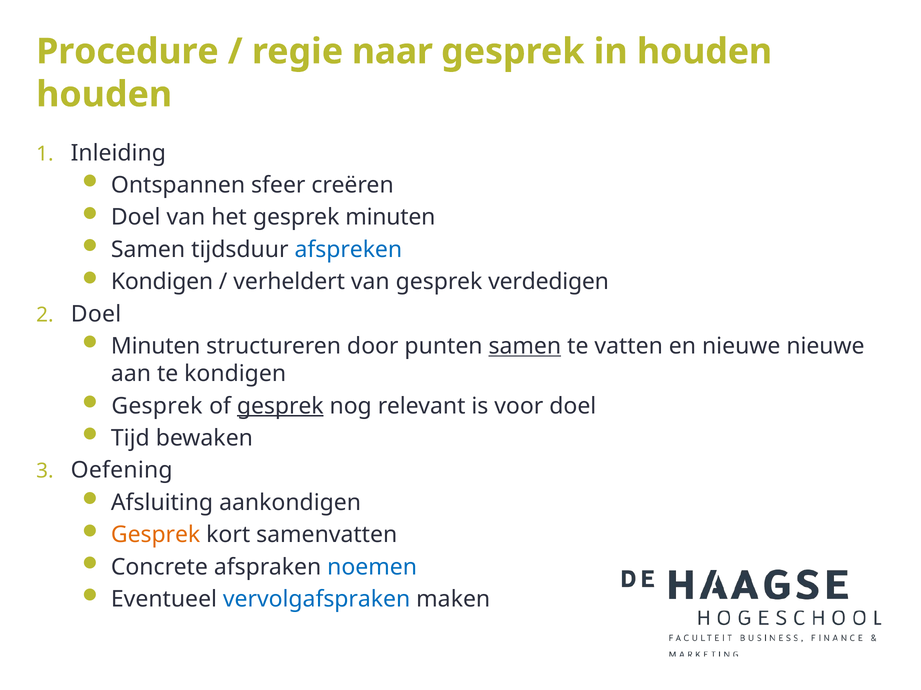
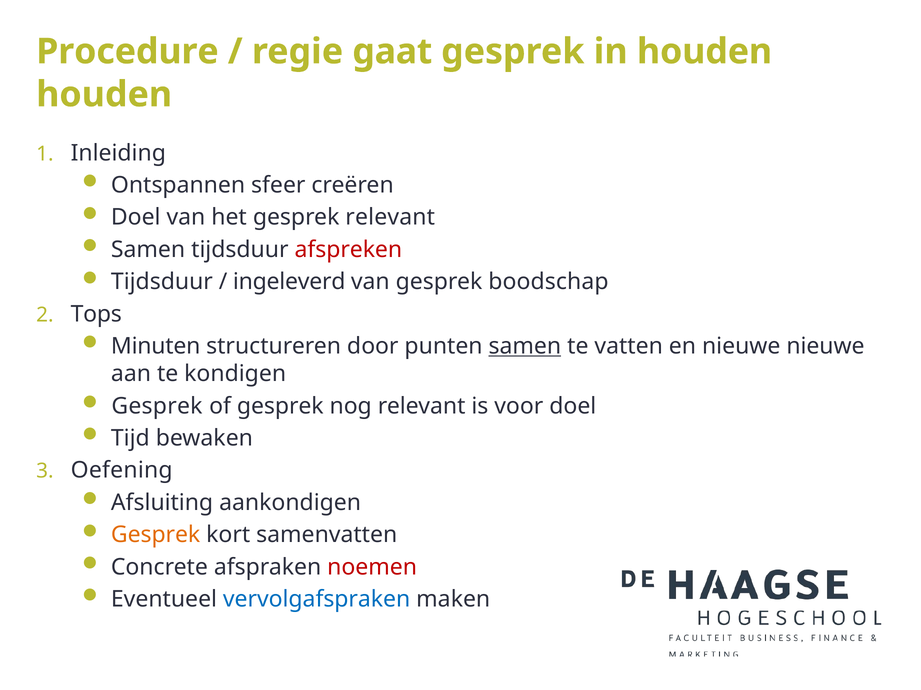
naar: naar -> gaat
gesprek minuten: minuten -> relevant
afspreken colour: blue -> red
Kondigen at (162, 282): Kondigen -> Tijdsduur
verheldert: verheldert -> ingeleverd
verdedigen: verdedigen -> boodschap
Doel at (96, 314): Doel -> Tops
gesprek at (280, 406) underline: present -> none
noemen colour: blue -> red
